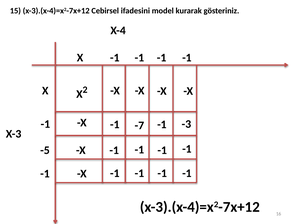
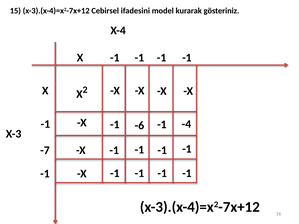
-7: -7 -> -6
-3: -3 -> -4
-5: -5 -> -7
